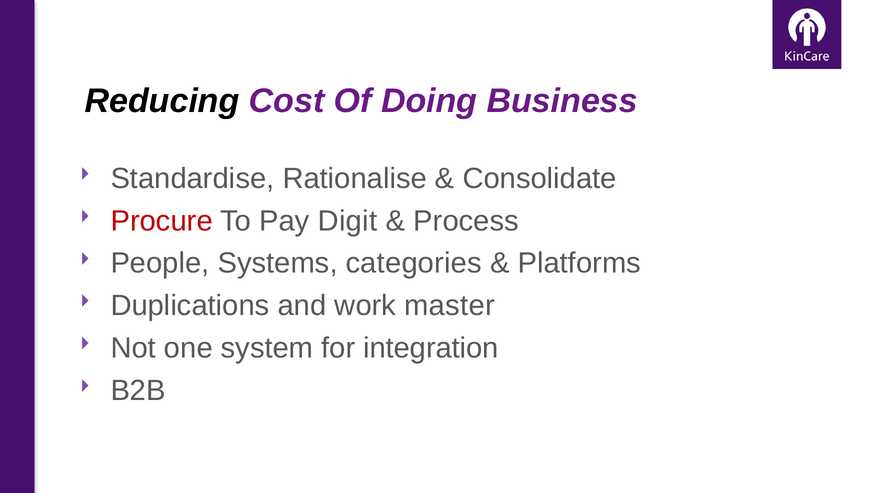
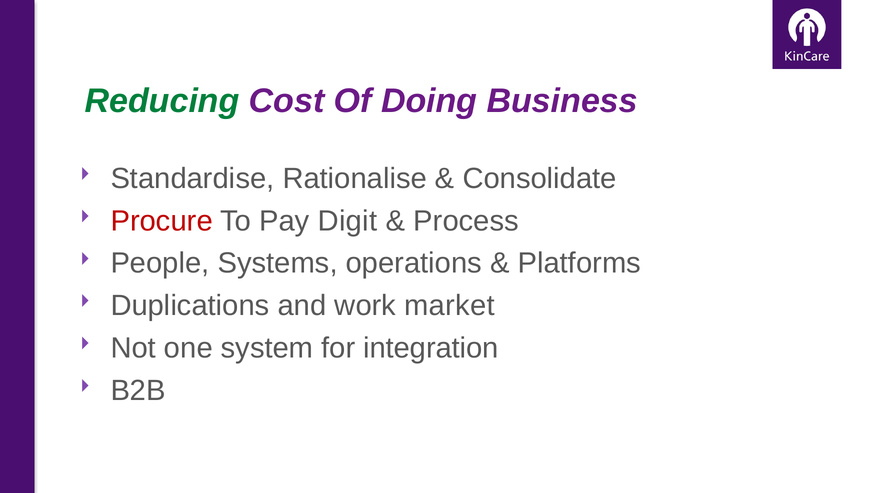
Reducing colour: black -> green
categories: categories -> operations
master: master -> market
